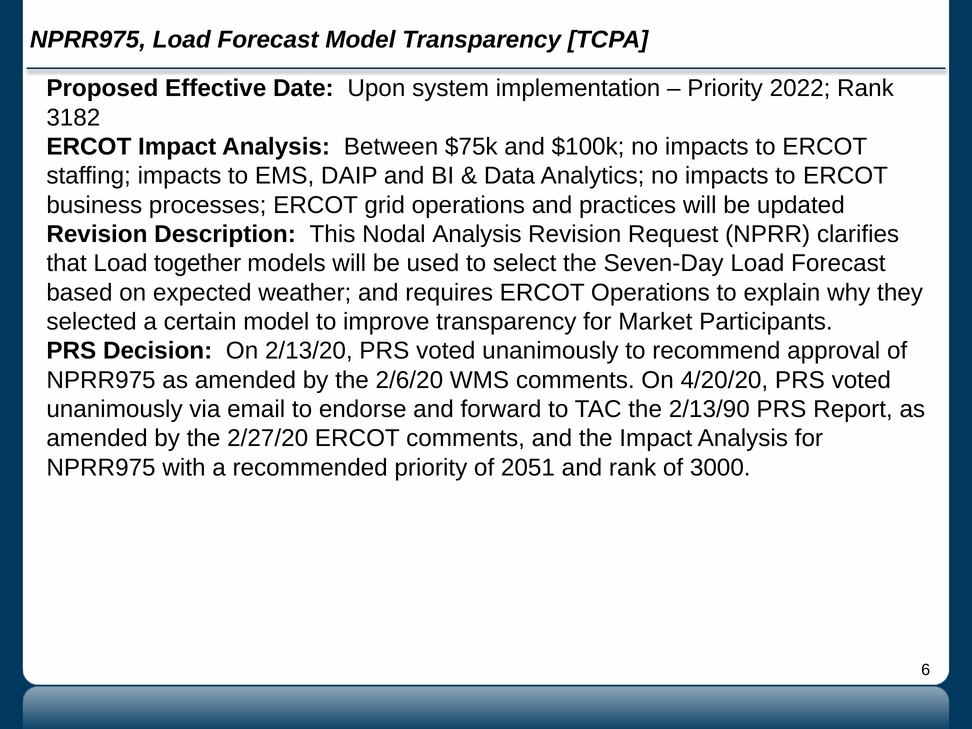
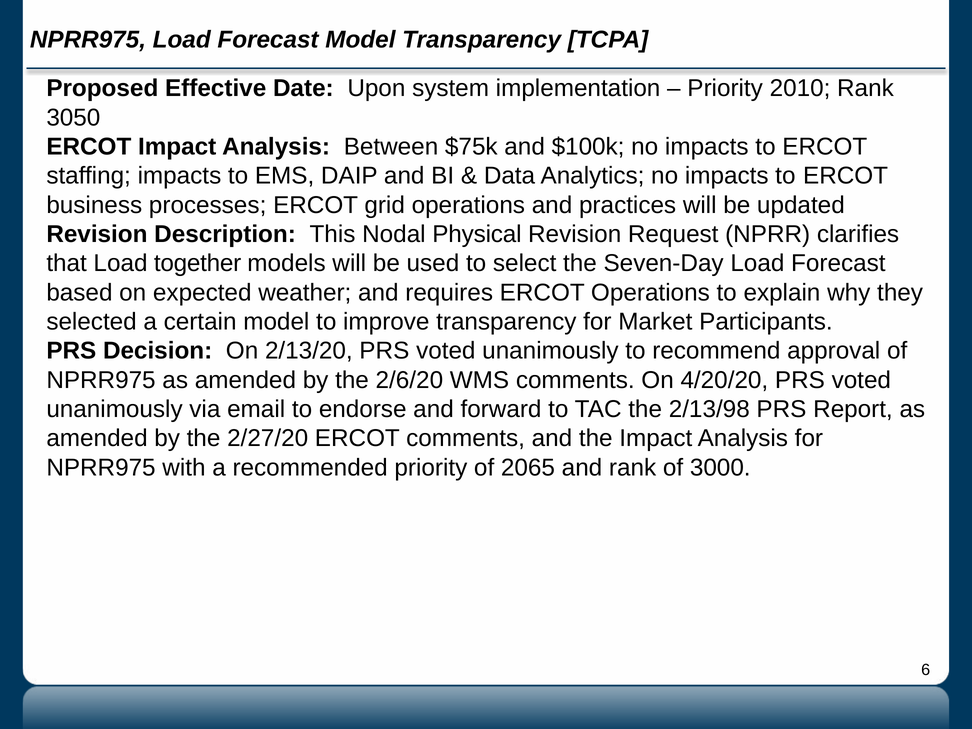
2022: 2022 -> 2010
3182: 3182 -> 3050
Nodal Analysis: Analysis -> Physical
2/13/90: 2/13/90 -> 2/13/98
2051: 2051 -> 2065
